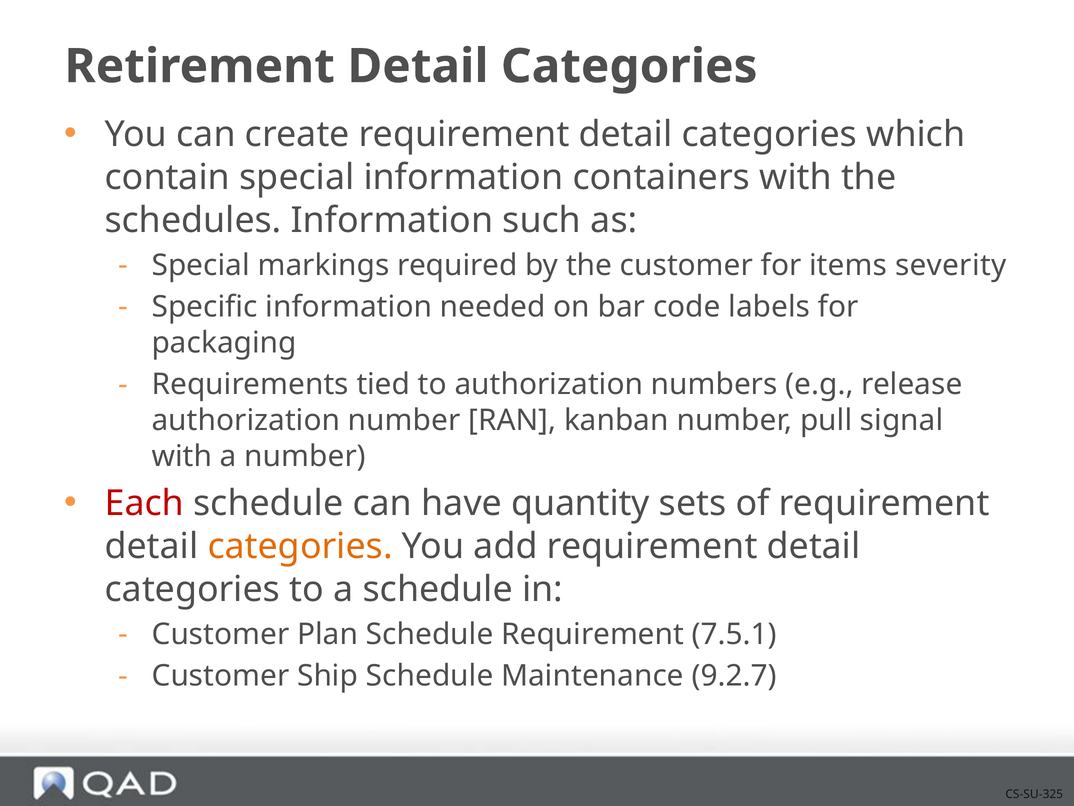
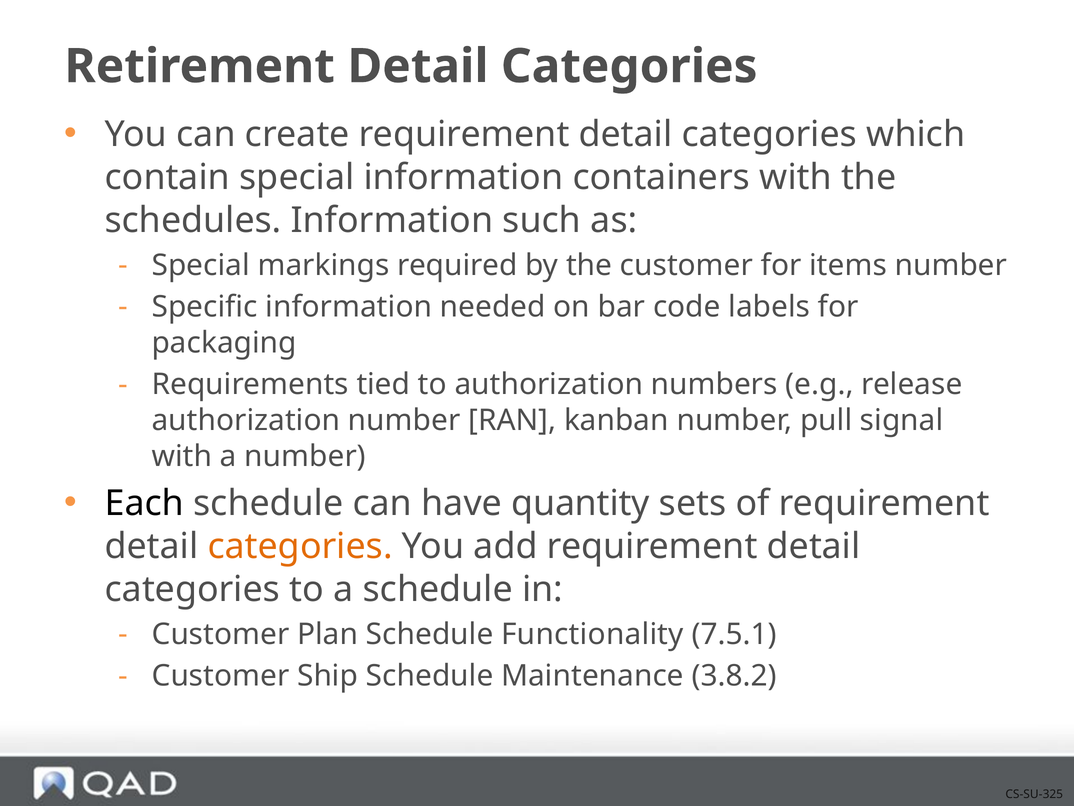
items severity: severity -> number
Each colour: red -> black
Schedule Requirement: Requirement -> Functionality
9.2.7: 9.2.7 -> 3.8.2
